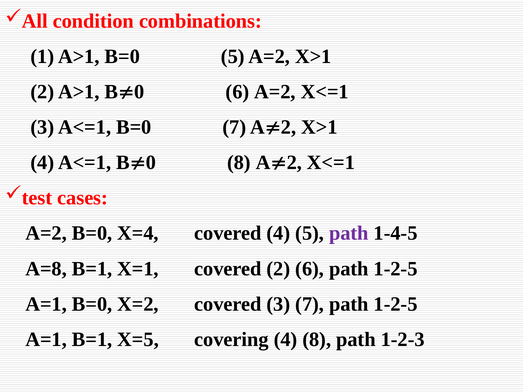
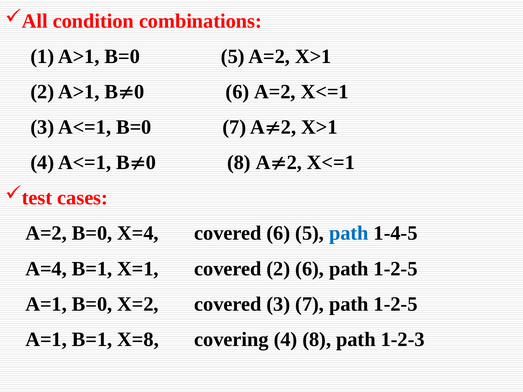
covered 4: 4 -> 6
path at (349, 233) colour: purple -> blue
A=8: A=8 -> A=4
X=5: X=5 -> X=8
